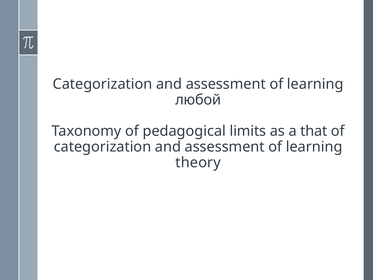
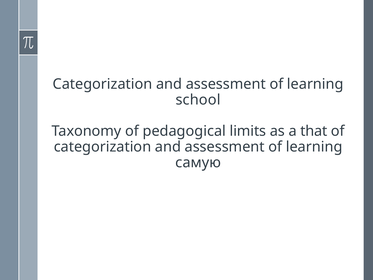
любой: любой -> school
theory: theory -> самую
